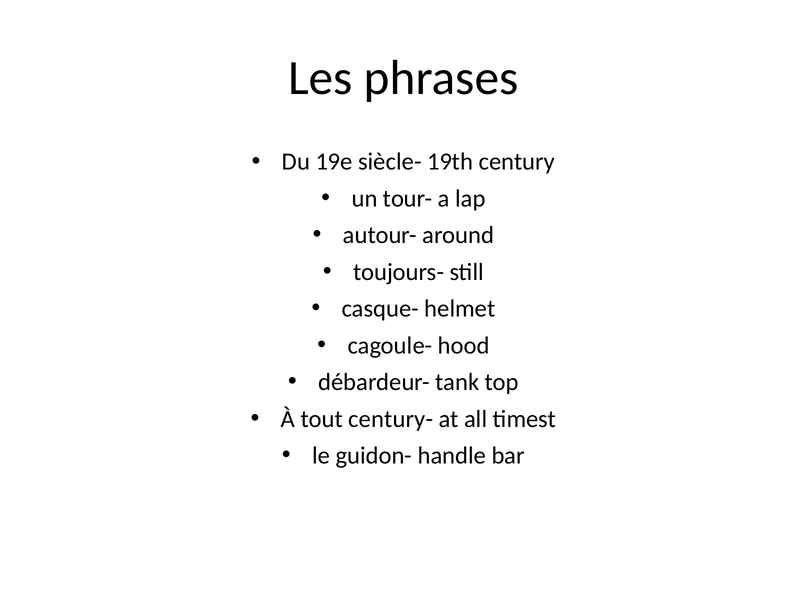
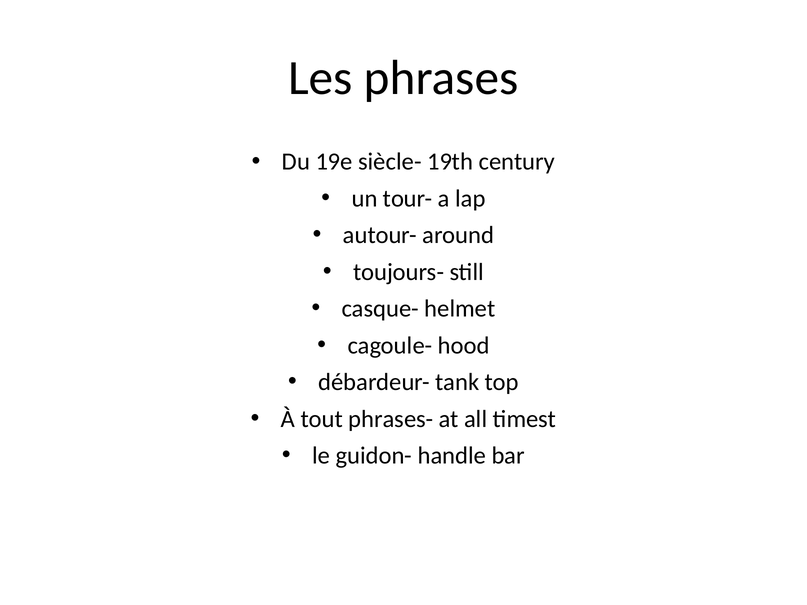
century-: century- -> phrases-
